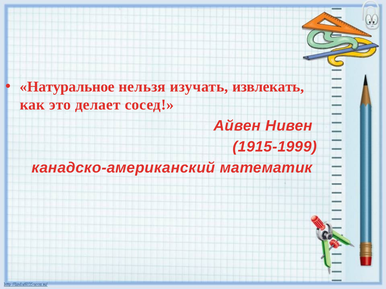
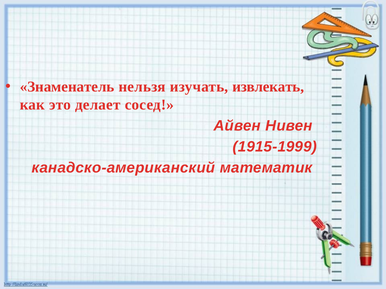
Натуральное: Натуральное -> Знаменатель
